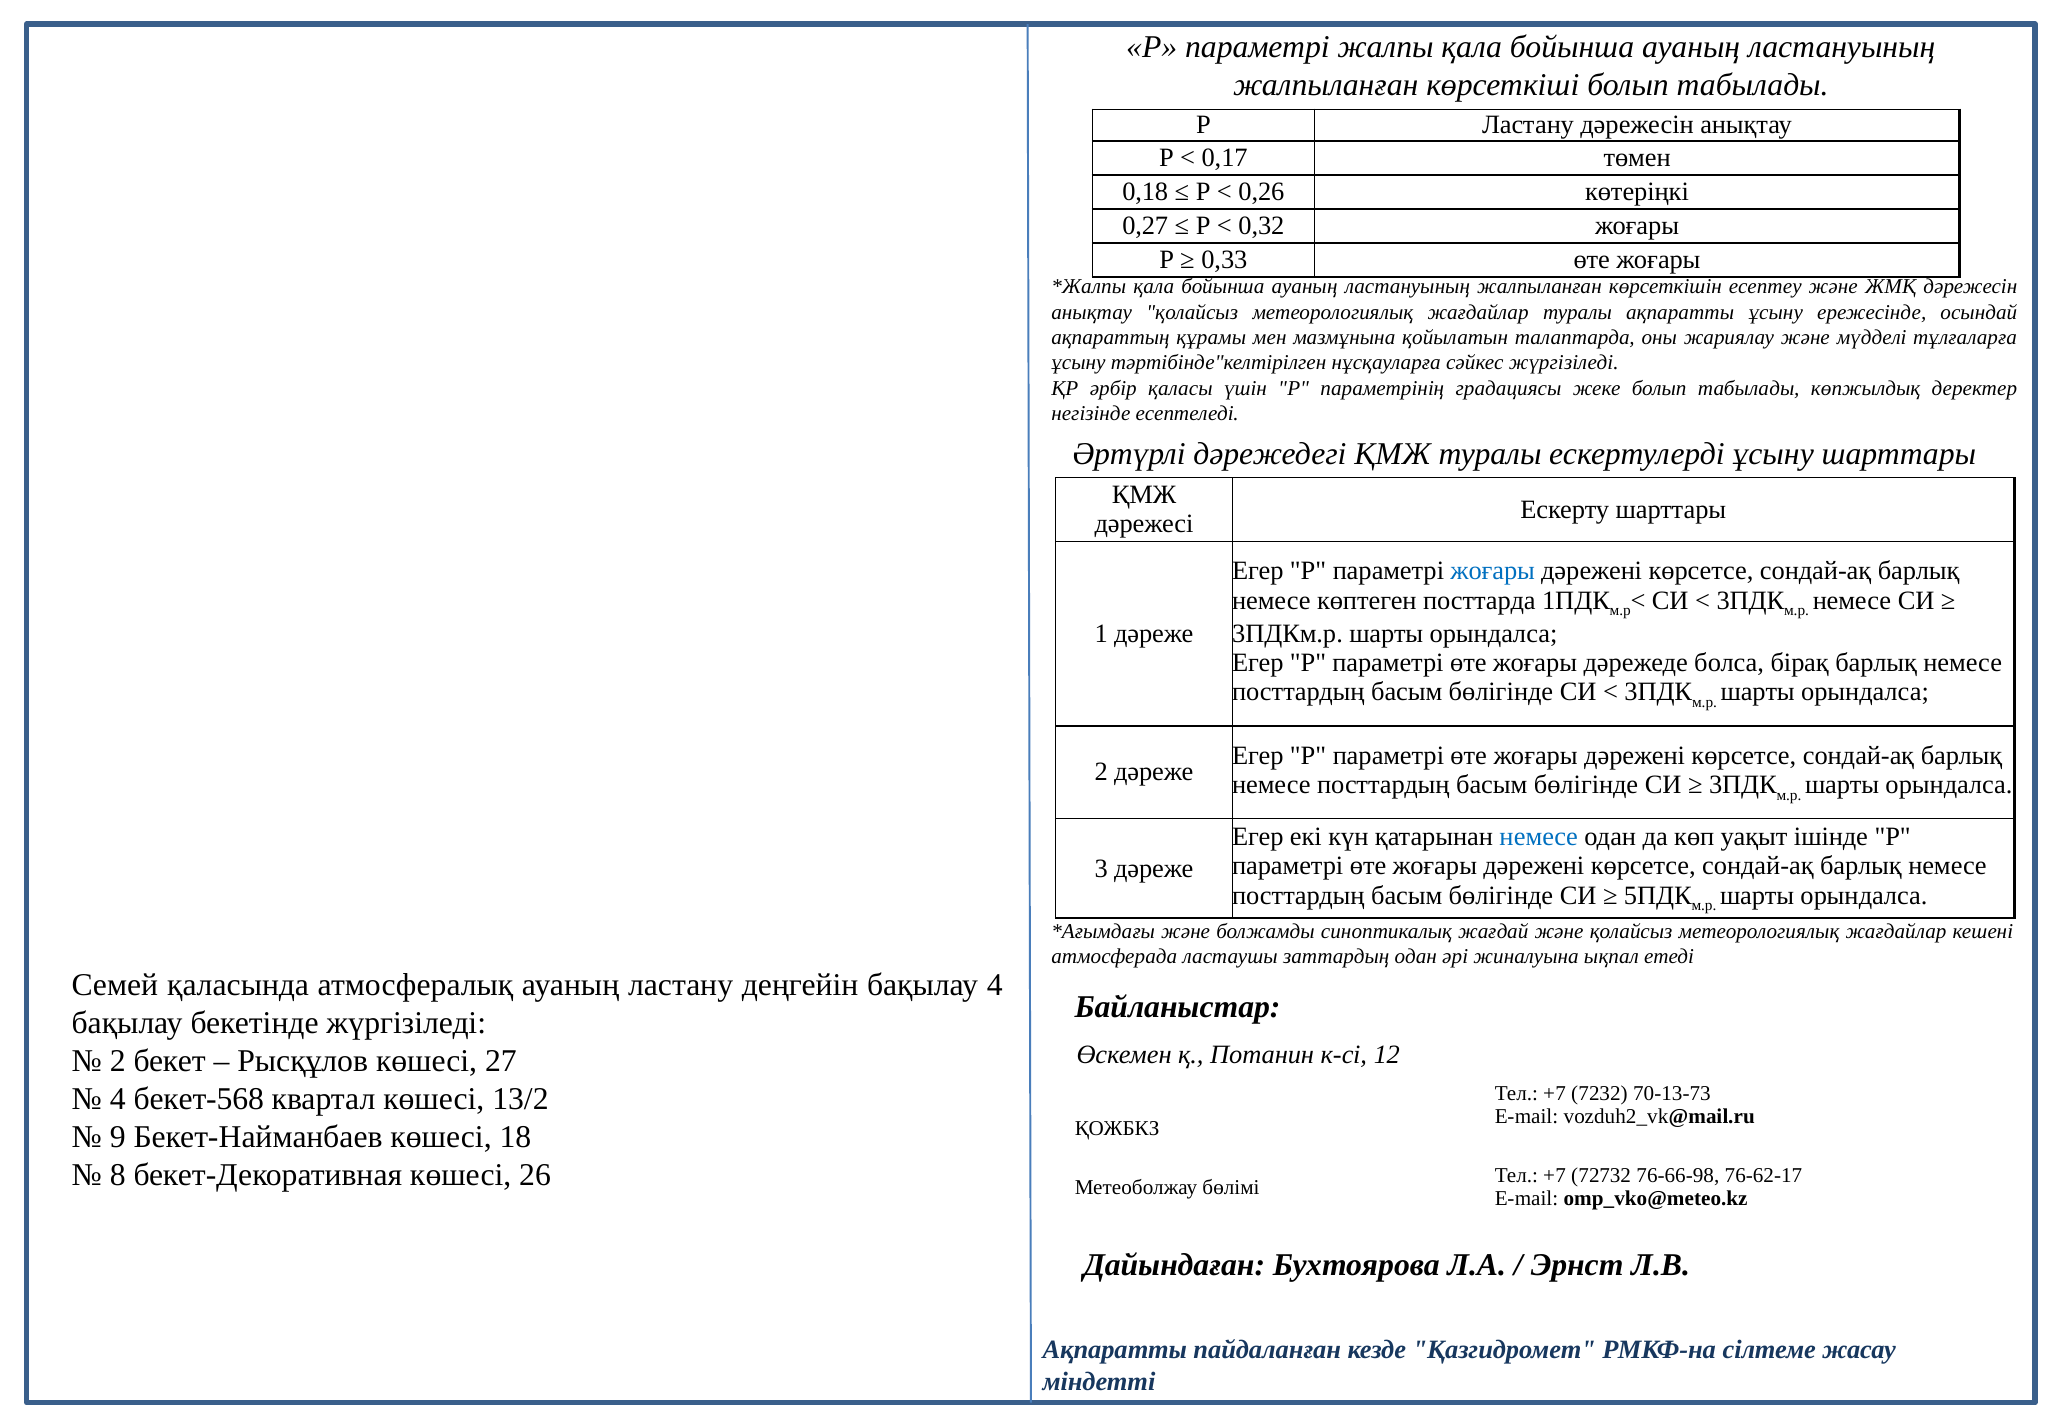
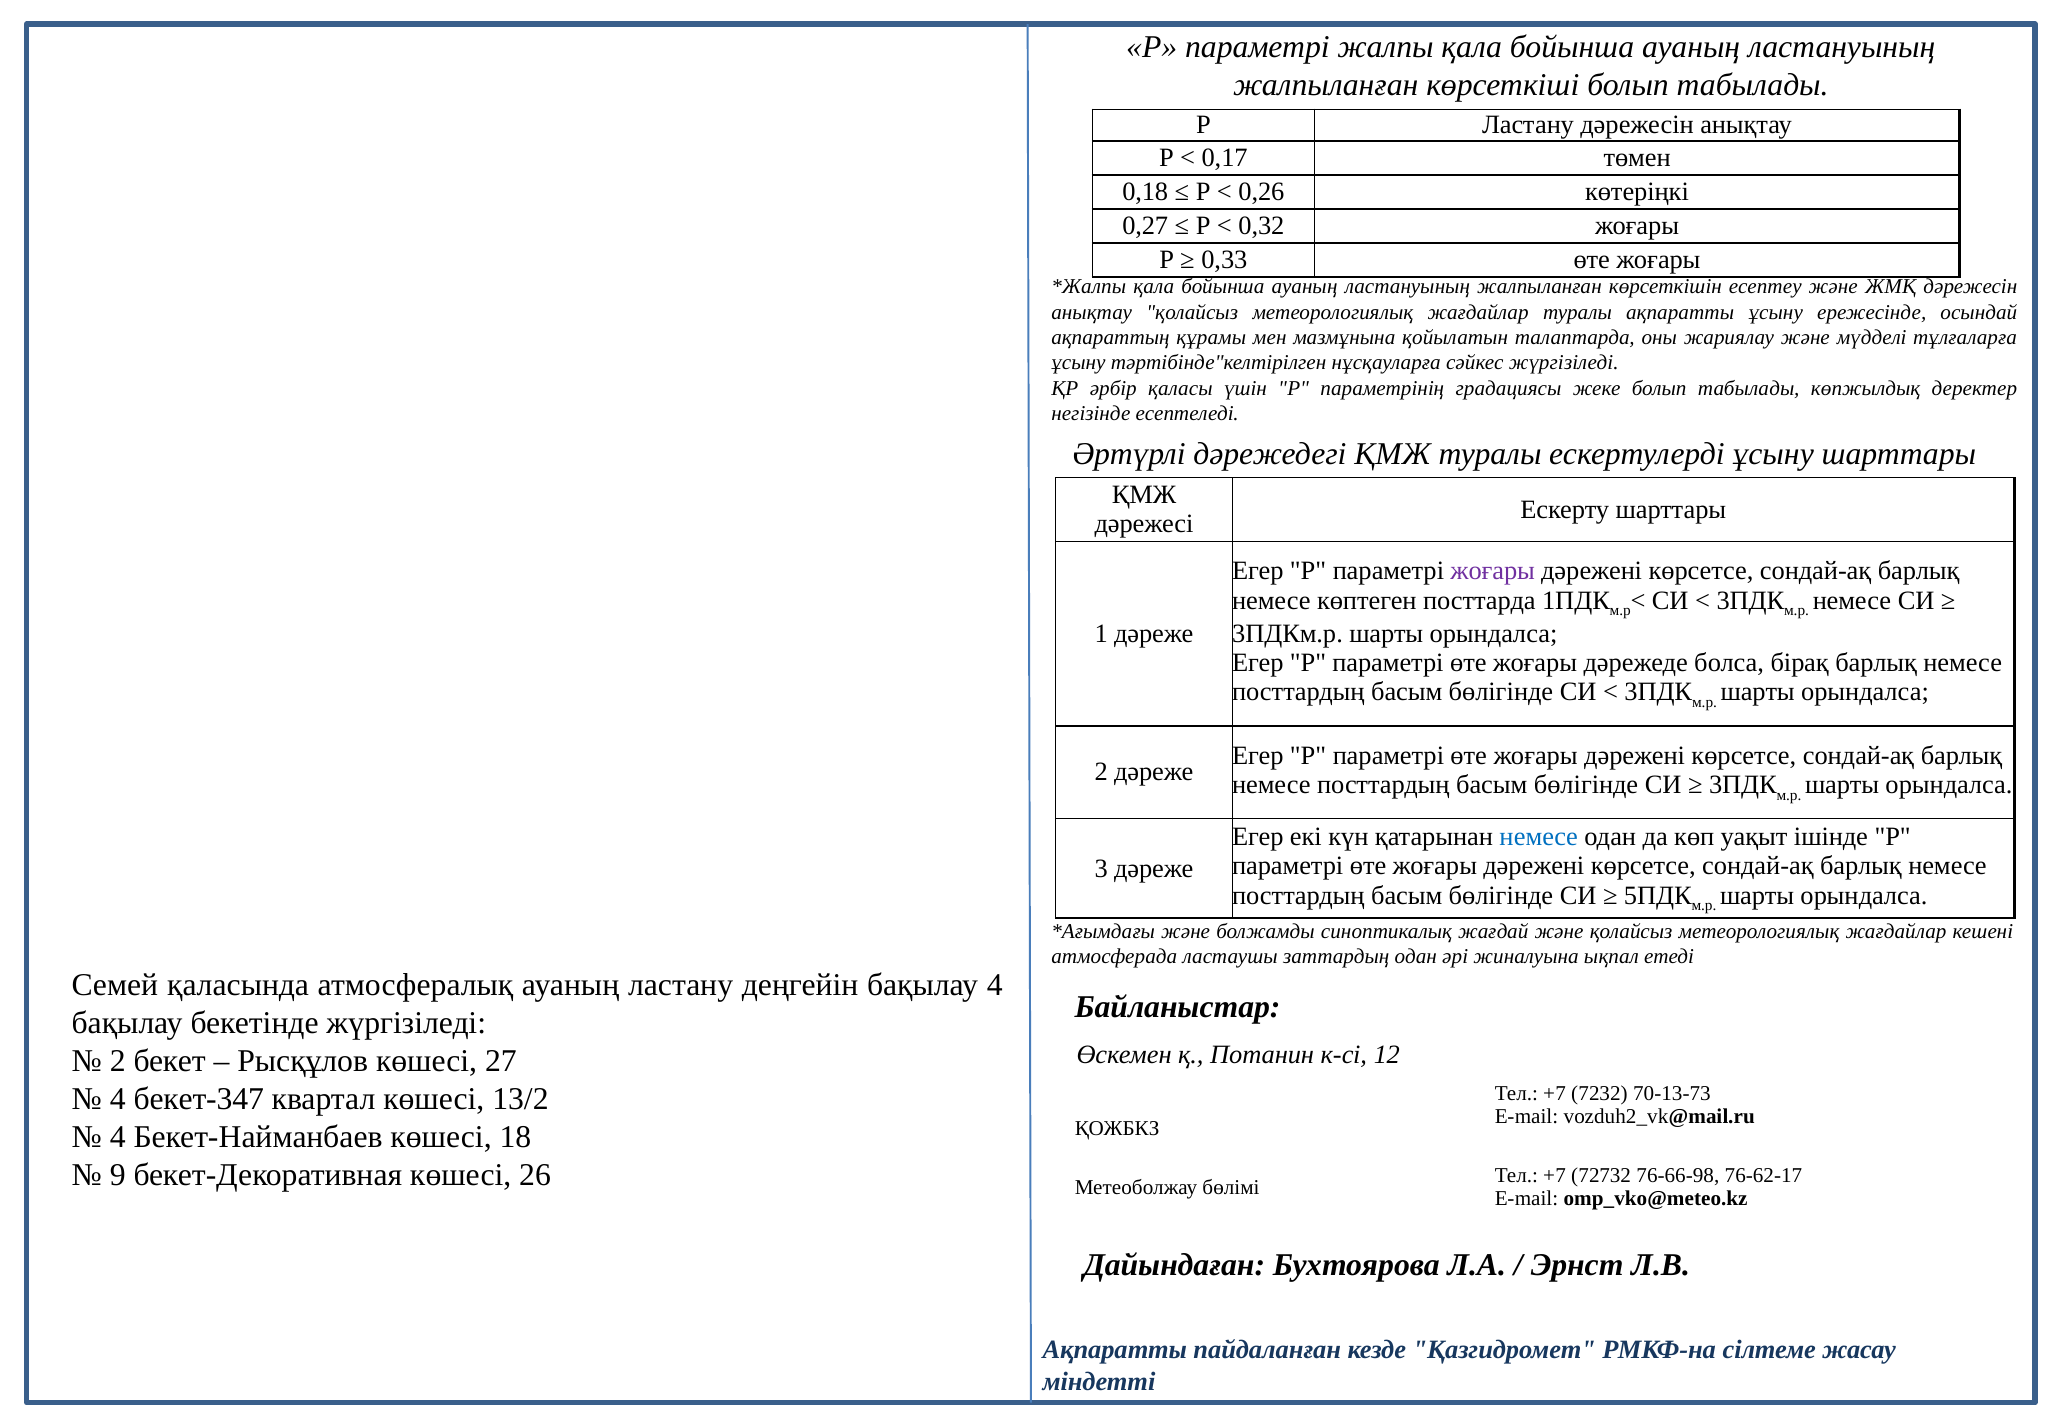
жоғары at (1493, 571) colour: blue -> purple
бекет-568: бекет-568 -> бекет-347
9 at (118, 1138): 9 -> 4
8: 8 -> 9
